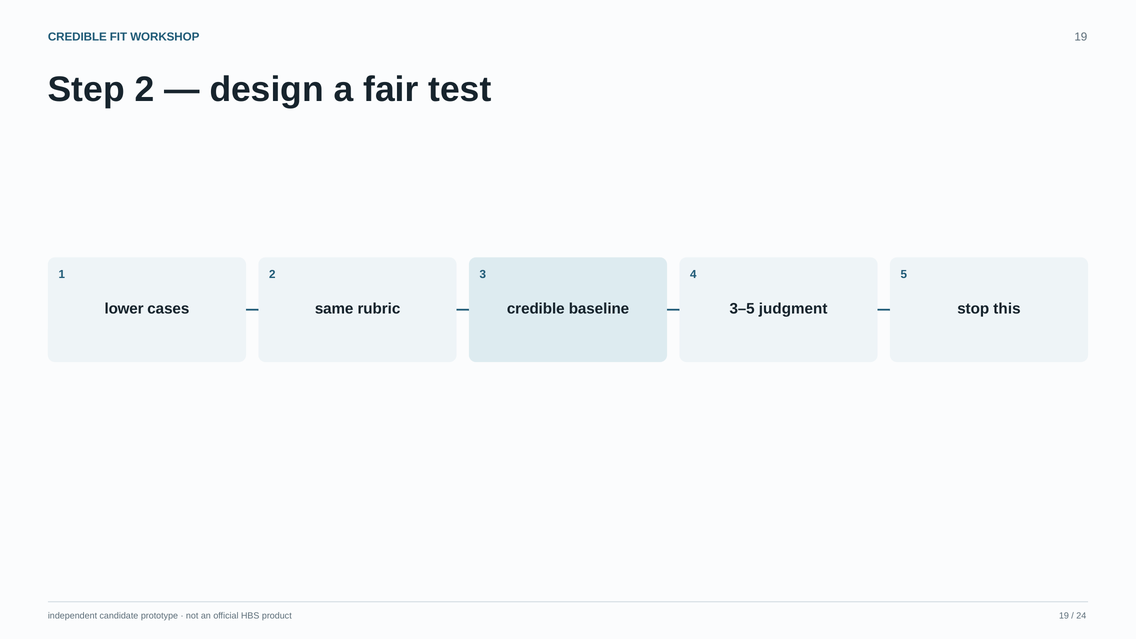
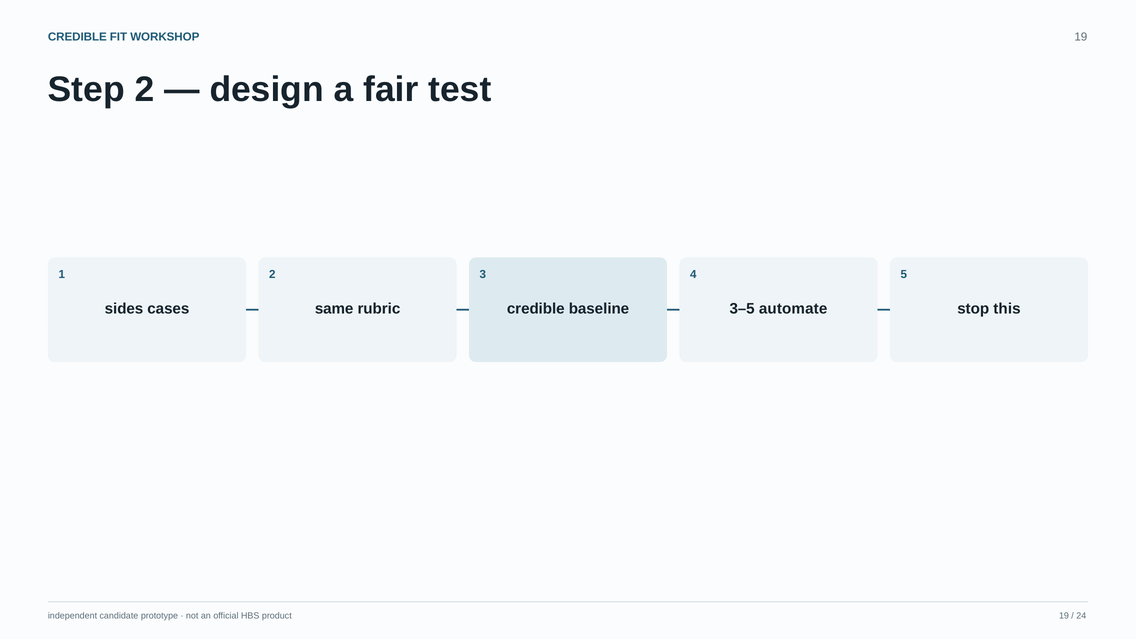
lower: lower -> sides
judgment: judgment -> automate
